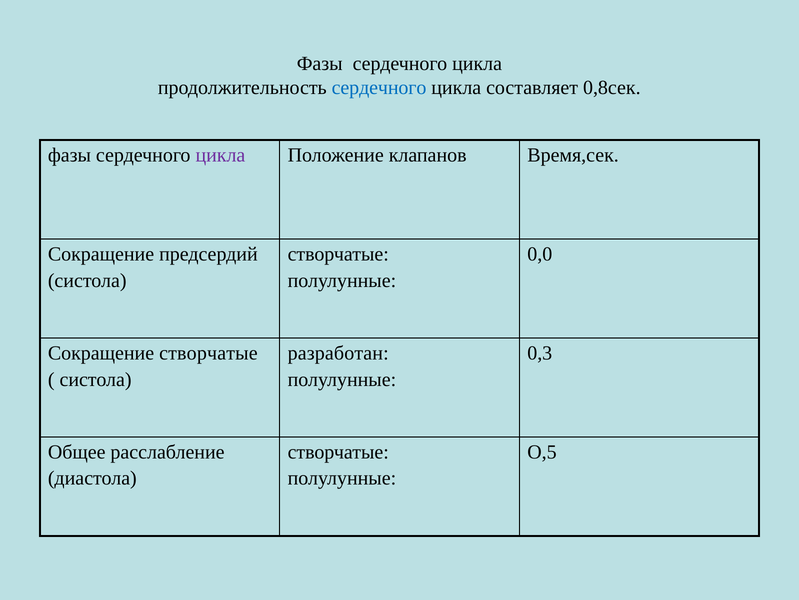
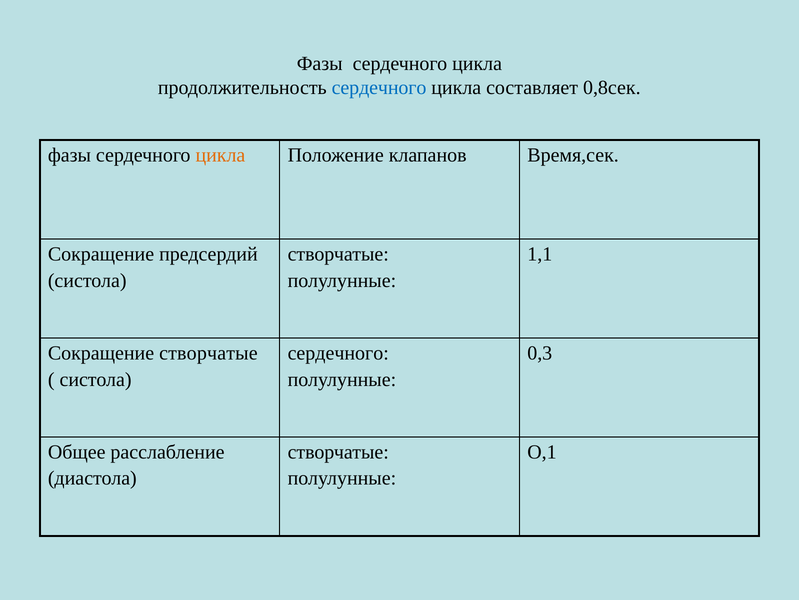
цикла at (220, 155) colour: purple -> orange
0,0: 0,0 -> 1,1
разработан at (338, 353): разработан -> сердечного
О,5: О,5 -> О,1
